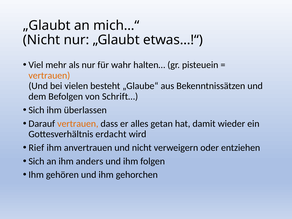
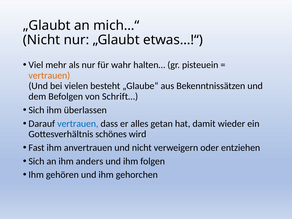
vertrauen at (78, 124) colour: orange -> blue
erdacht: erdacht -> schönes
Rief: Rief -> Fast
